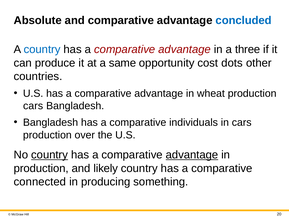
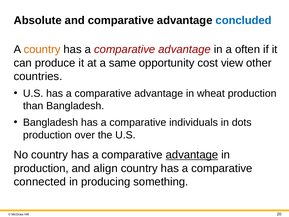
country at (42, 49) colour: blue -> orange
three: three -> often
dots: dots -> view
cars at (33, 106): cars -> than
in cars: cars -> dots
country at (50, 155) underline: present -> none
likely: likely -> align
